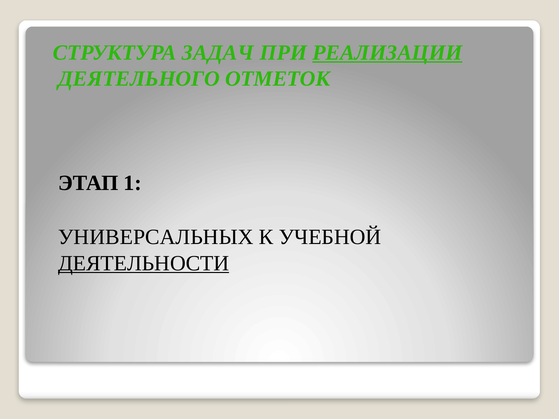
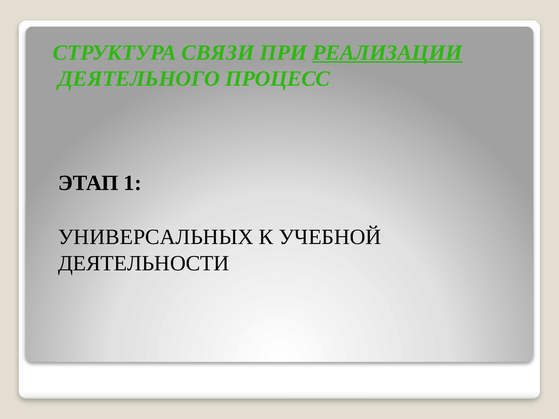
ЗАДАЧ: ЗАДАЧ -> СВЯЗИ
ОТМЕТОК: ОТМЕТОК -> ПРОЦЕСС
ДЕЯТЕЛЬНОСТИ underline: present -> none
